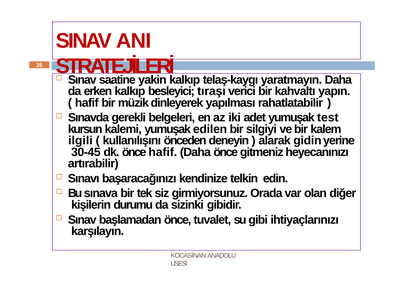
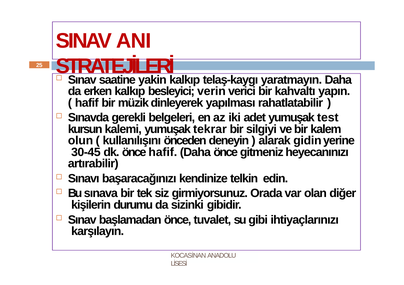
tıraşı: tıraşı -> verin
edilen: edilen -> tekrar
ilgili: ilgili -> olun
